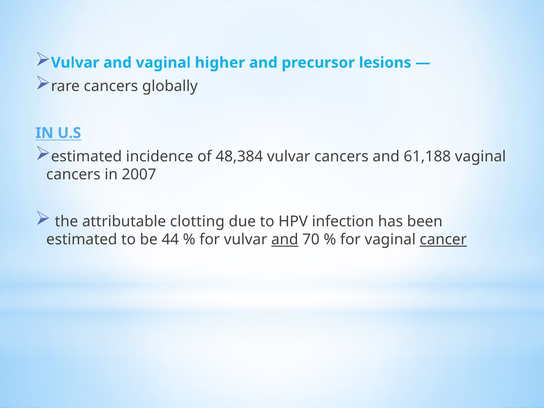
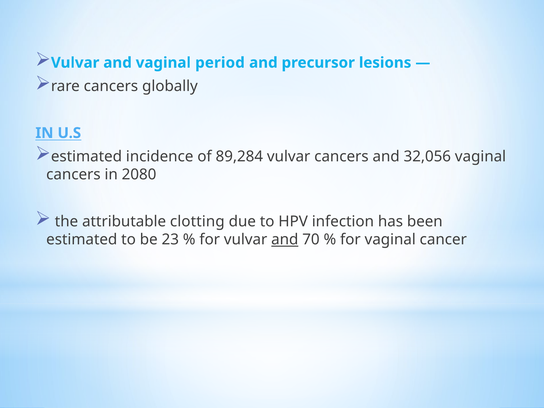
higher: higher -> period
48,384: 48,384 -> 89,284
61,188: 61,188 -> 32,056
2007: 2007 -> 2080
44: 44 -> 23
cancer underline: present -> none
